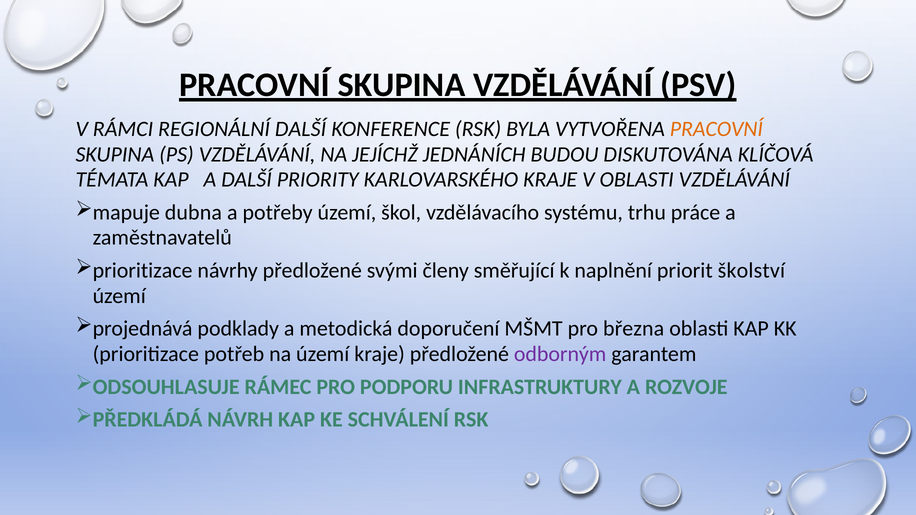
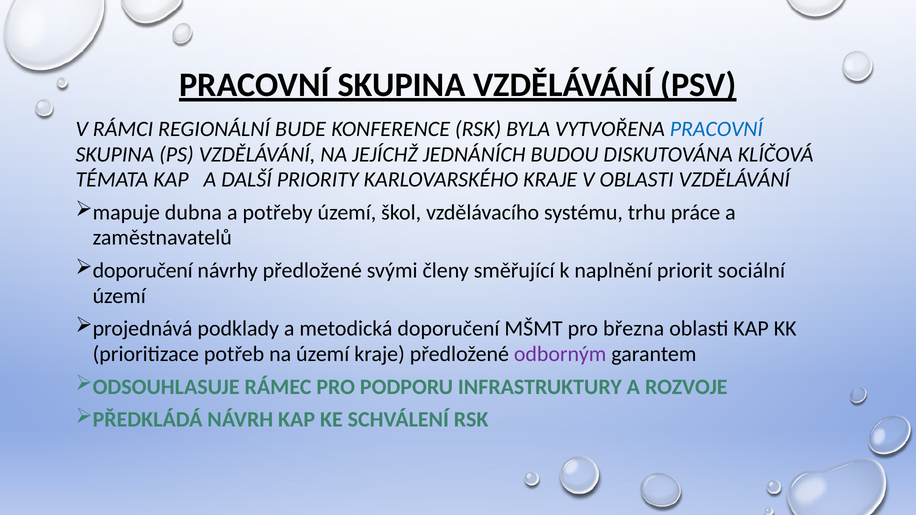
REGIONÁLNÍ DALŠÍ: DALŠÍ -> BUDE
PRACOVNÍ at (716, 129) colour: orange -> blue
prioritizace at (143, 271): prioritizace -> doporučení
školství: školství -> sociální
